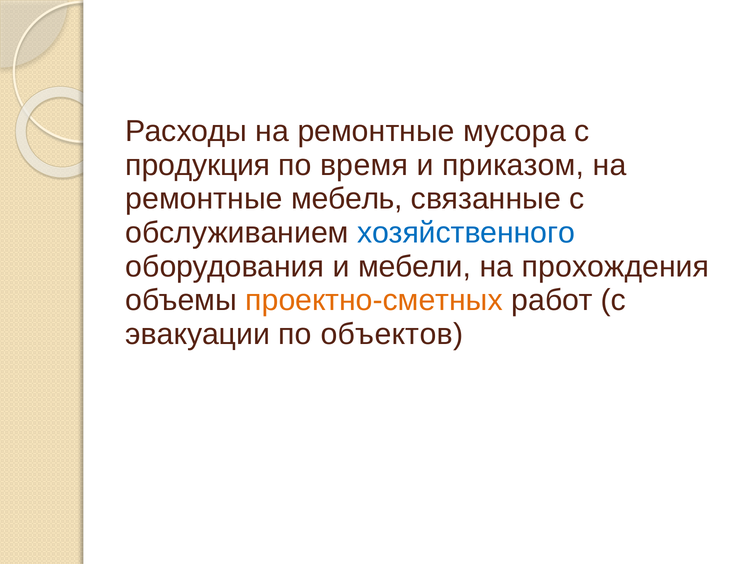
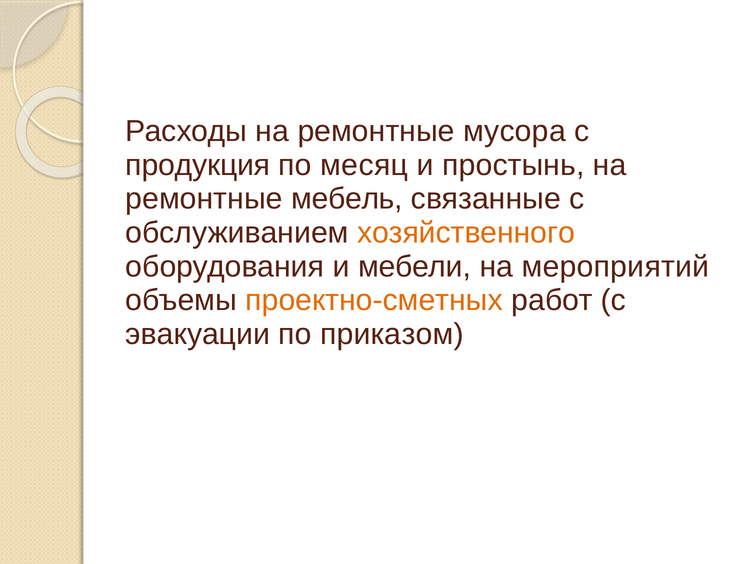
время: время -> месяц
приказом: приказом -> простынь
хозяйственного colour: blue -> orange
прохождения: прохождения -> мероприятий
объектов: объектов -> приказом
